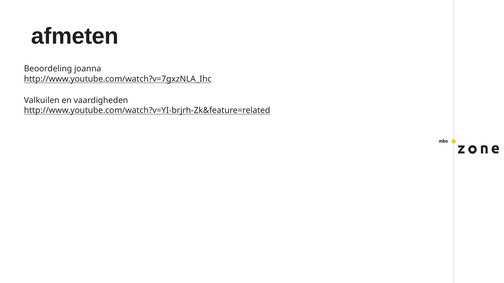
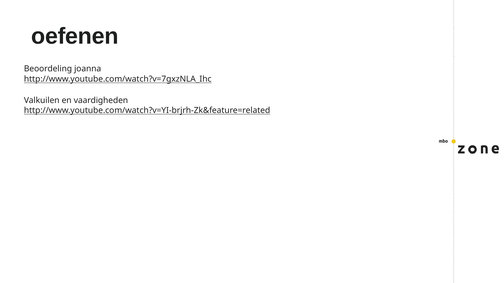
afmeten: afmeten -> oefenen
